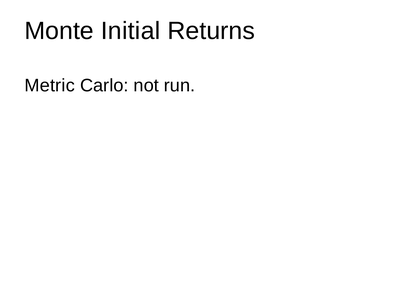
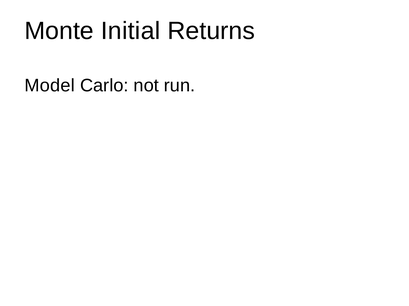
Metric: Metric -> Model
